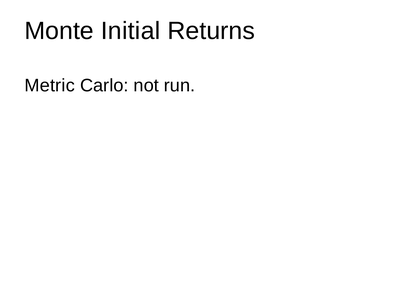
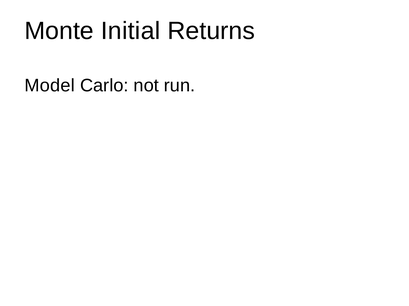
Metric: Metric -> Model
